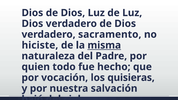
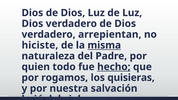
sacramento: sacramento -> arrepientan
hecho underline: none -> present
vocación: vocación -> rogamos
